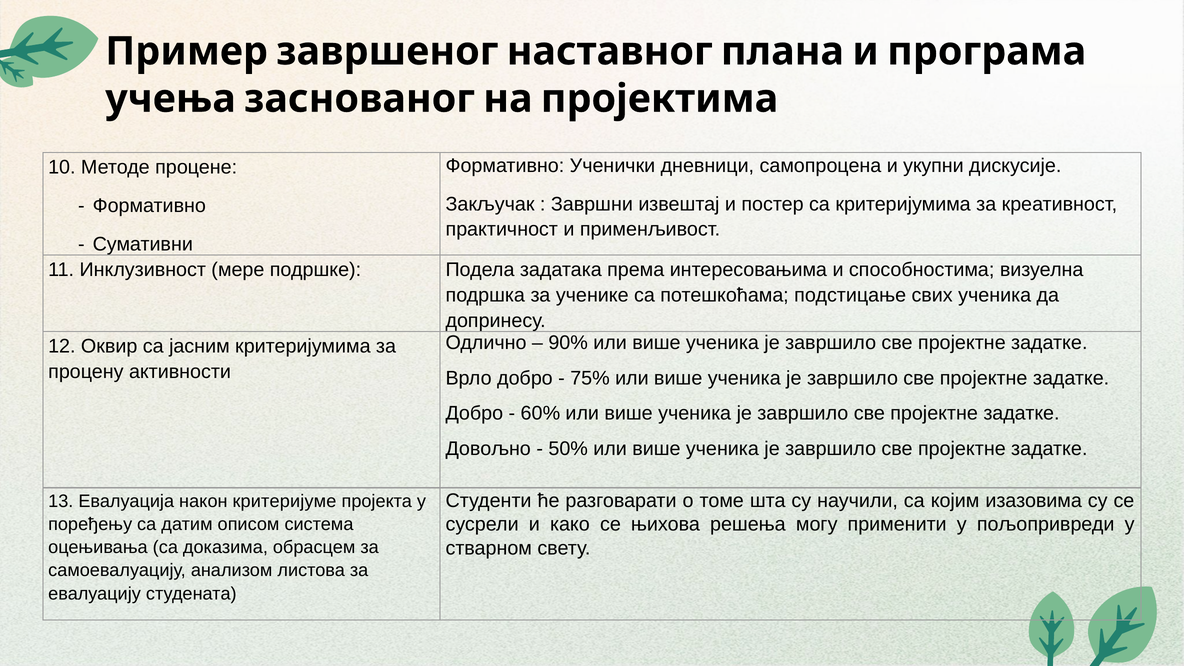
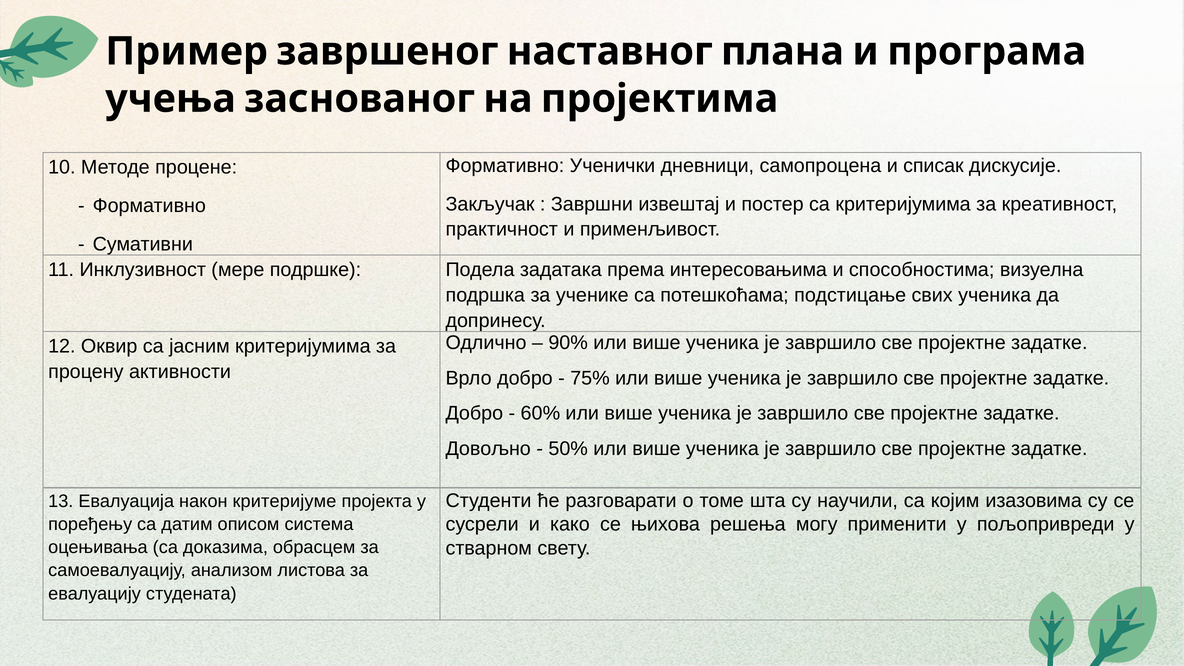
укупни: укупни -> списак
